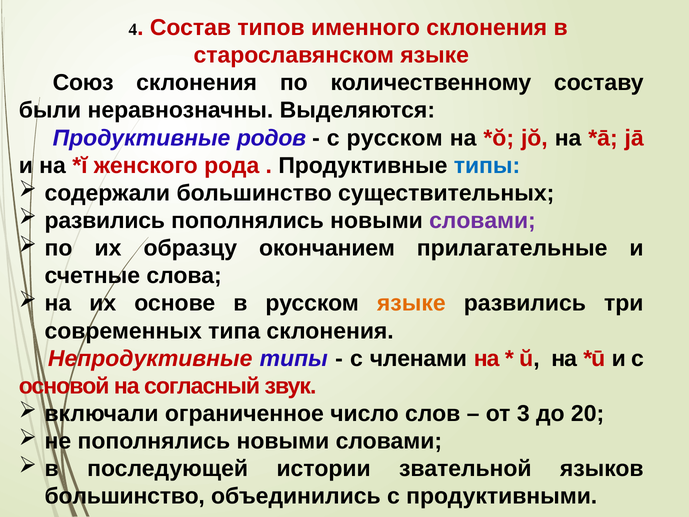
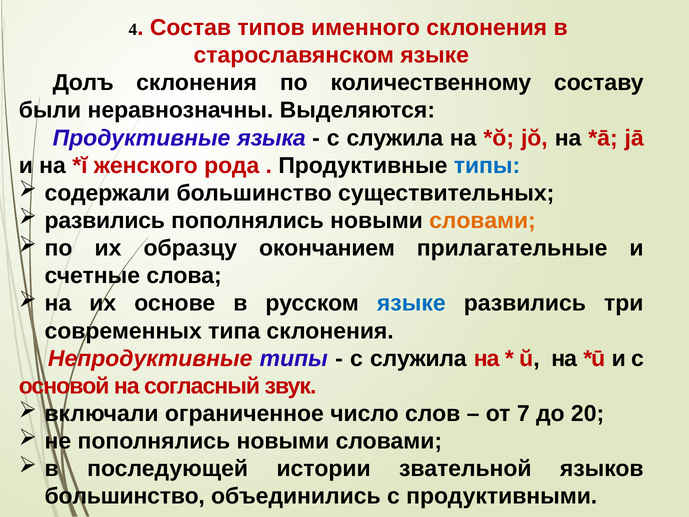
Союз: Союз -> Долъ
родов: родов -> языка
русском at (395, 138): русском -> служила
словами at (482, 221) colour: purple -> orange
языке at (411, 303) colour: orange -> blue
членами at (418, 358): членами -> служила
3: 3 -> 7
